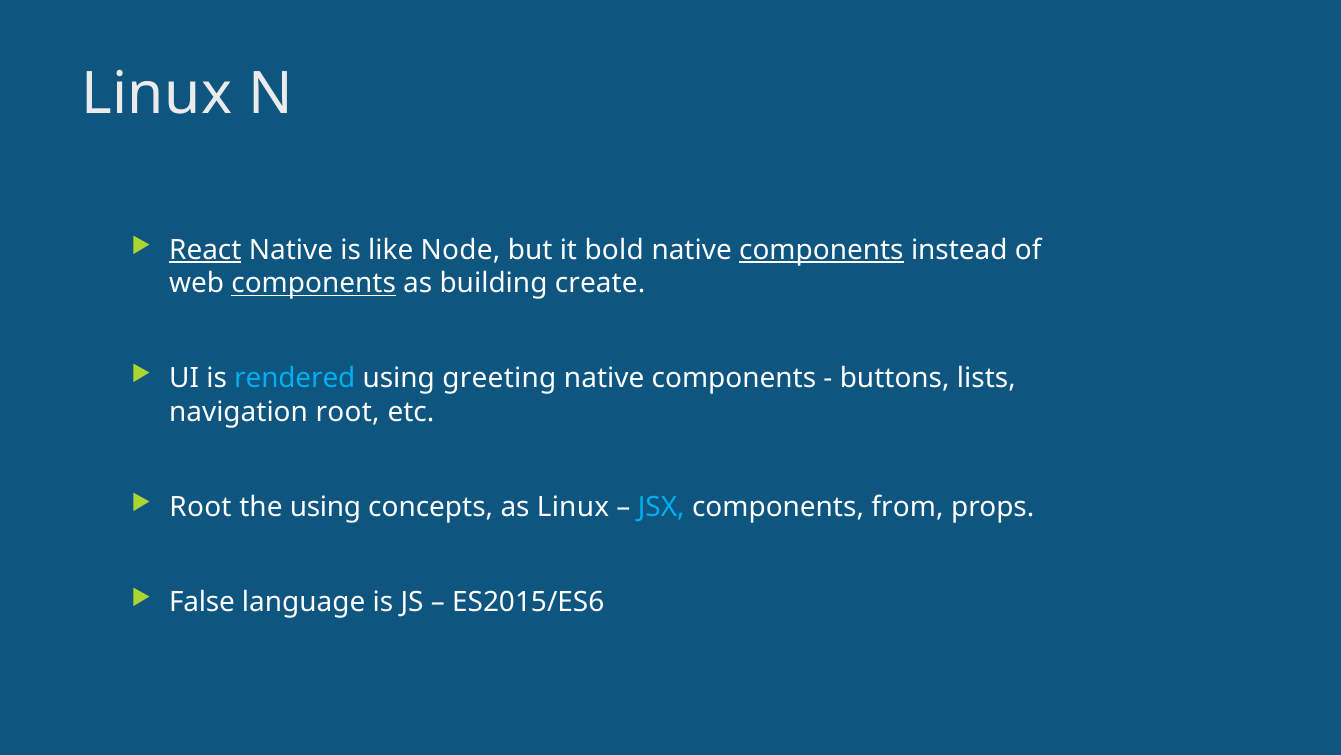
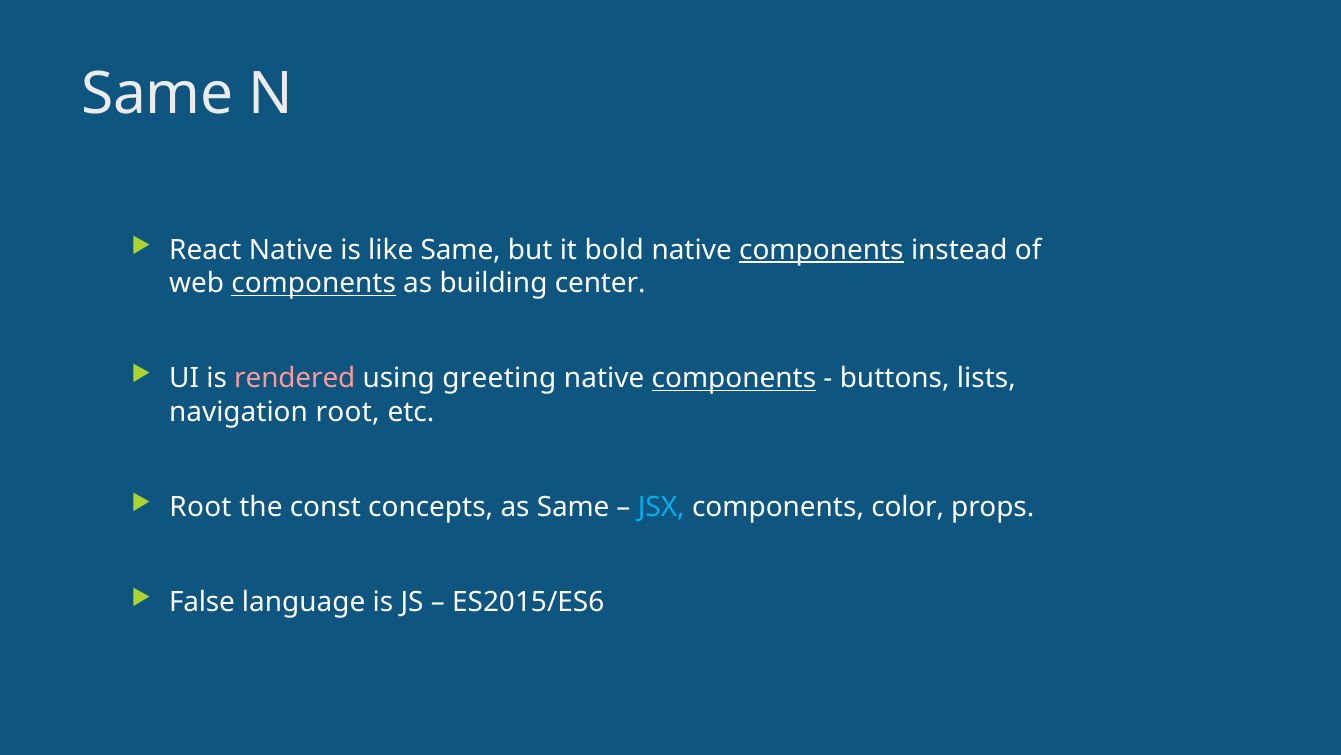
Linux at (157, 94): Linux -> Same
React underline: present -> none
like Node: Node -> Same
create: create -> center
rendered colour: light blue -> pink
components at (734, 378) underline: none -> present
the using: using -> const
as Linux: Linux -> Same
from: from -> color
